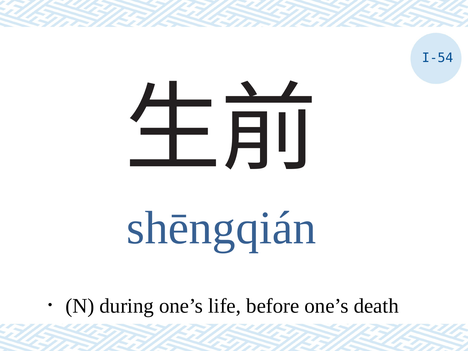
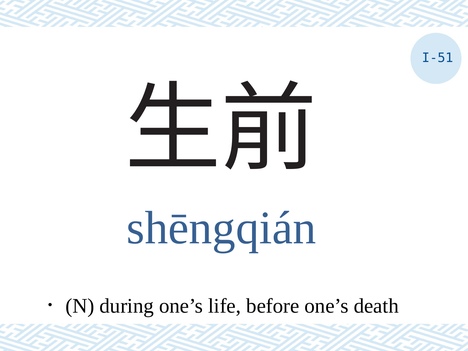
I-54: I-54 -> I-51
